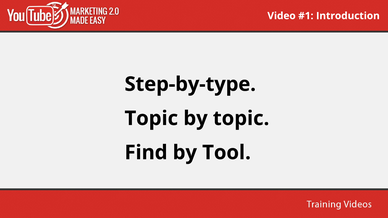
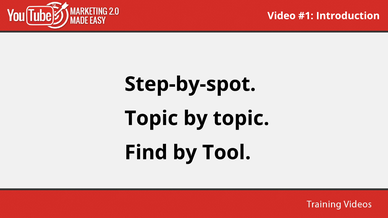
Step-by-type: Step-by-type -> Step-by-spot
